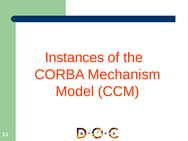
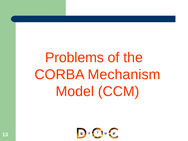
Instances: Instances -> Problems
